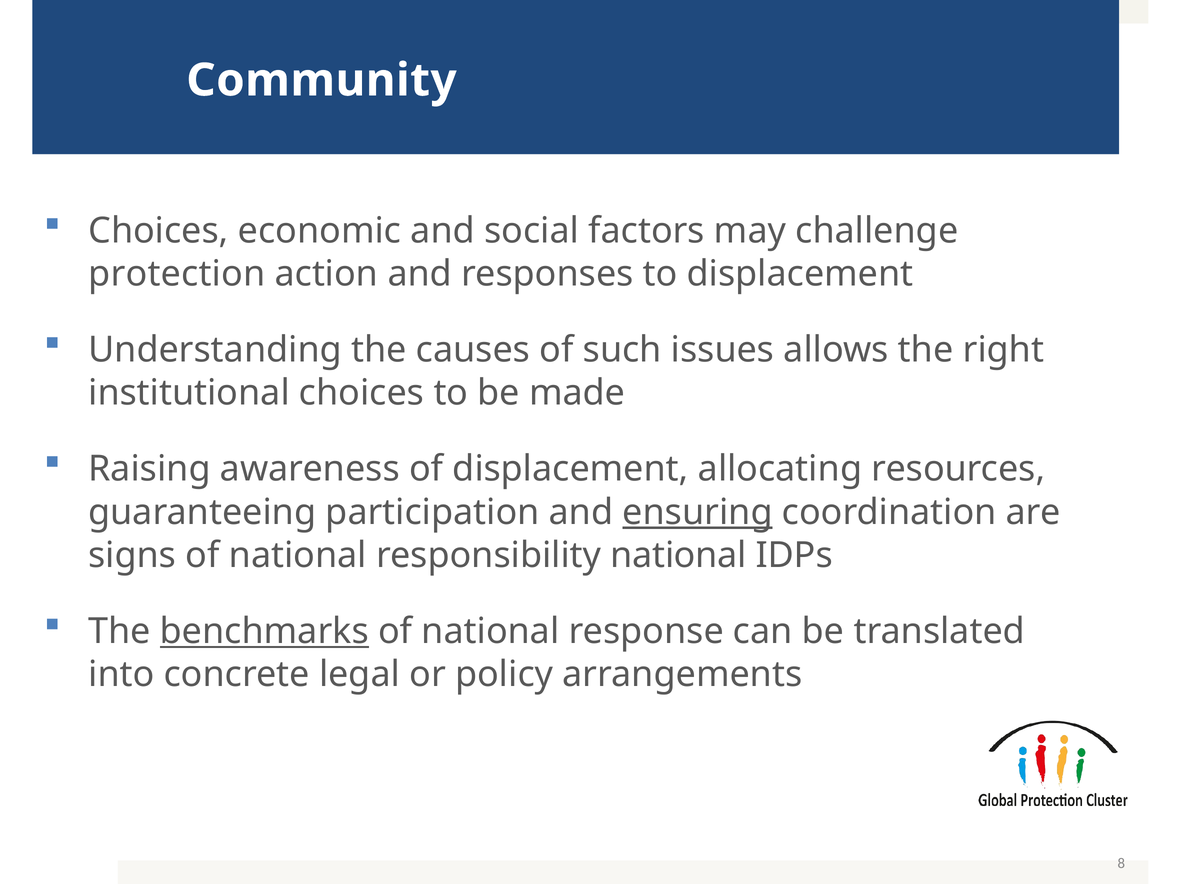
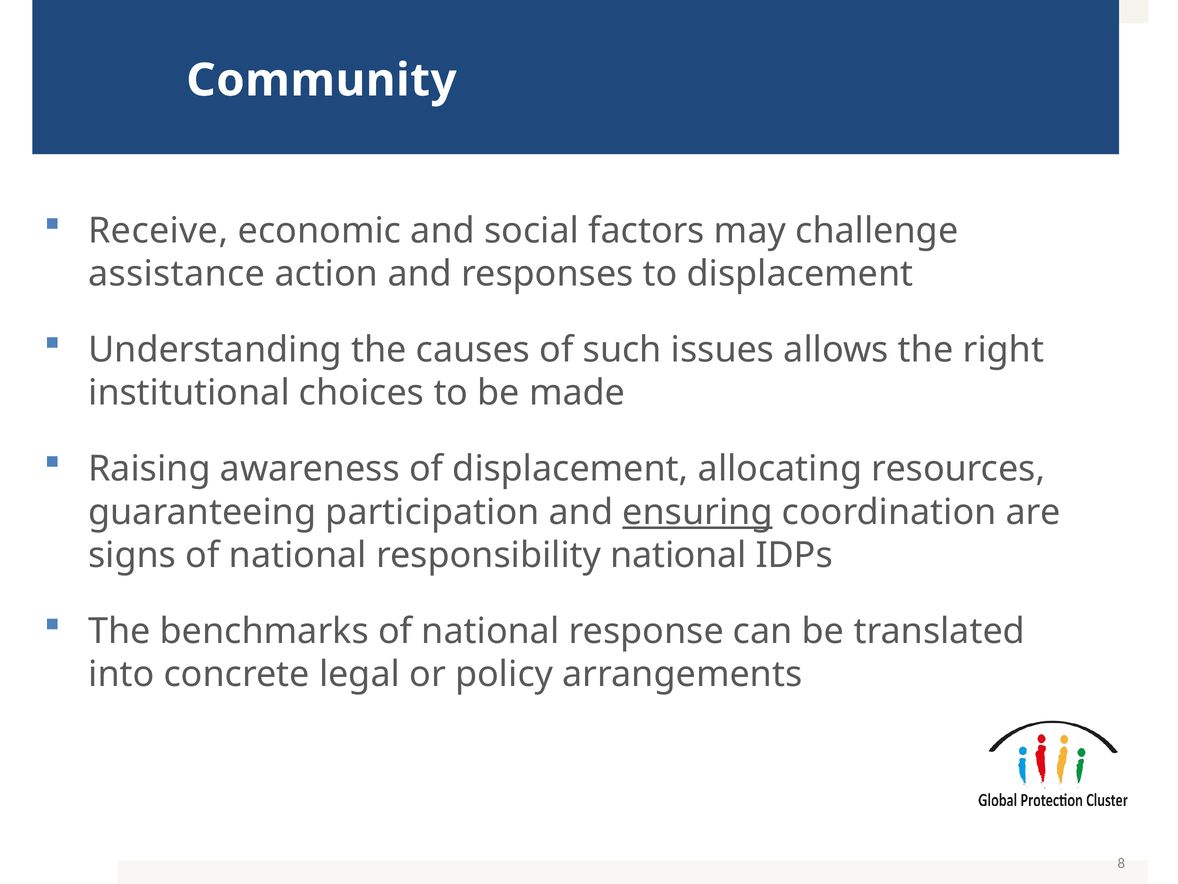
Choices at (158, 231): Choices -> Receive
protection: protection -> assistance
benchmarks underline: present -> none
